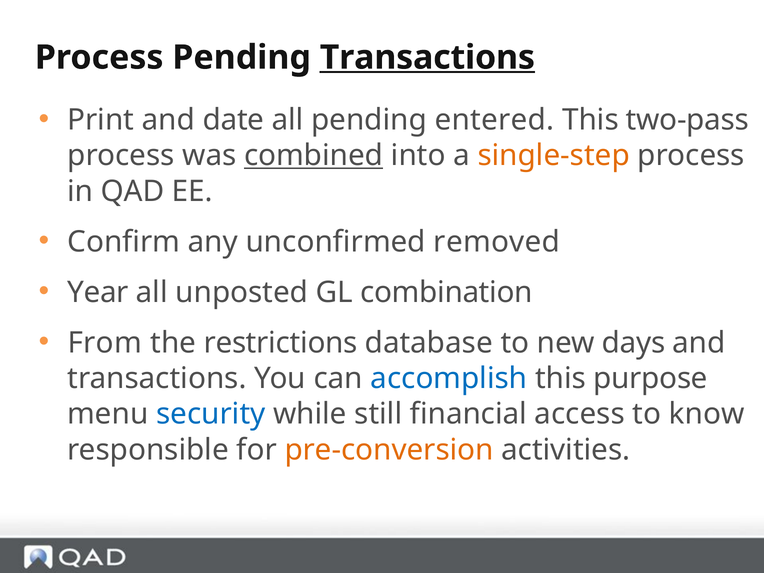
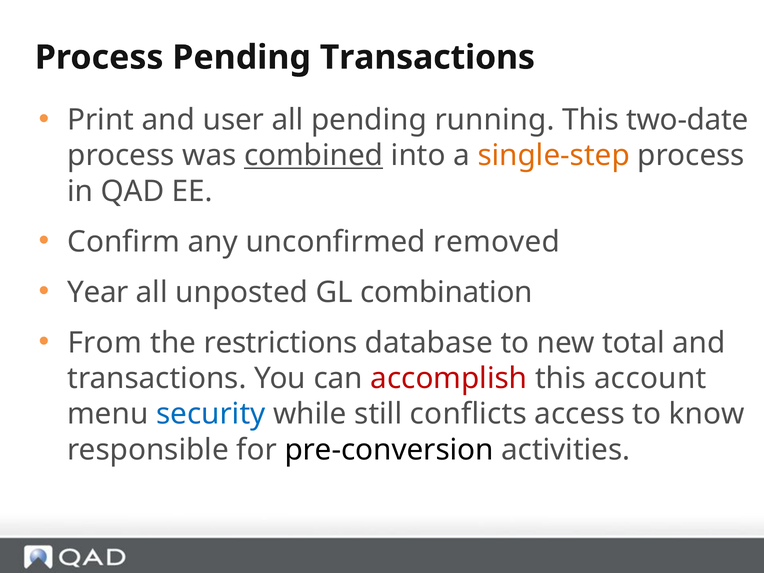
Transactions at (427, 57) underline: present -> none
date: date -> user
entered: entered -> running
two-pass: two-pass -> two-date
days: days -> total
accomplish colour: blue -> red
purpose: purpose -> account
financial: financial -> conflicts
pre-conversion colour: orange -> black
